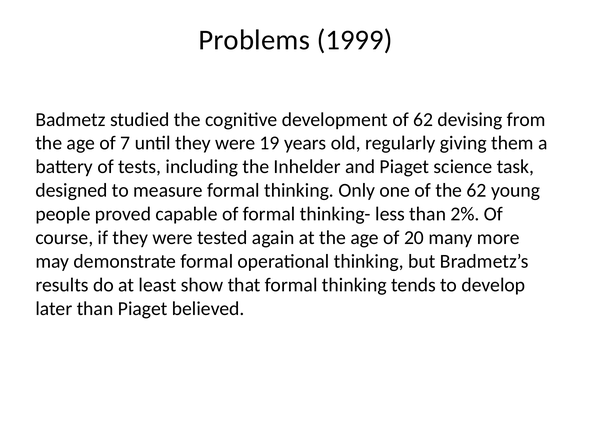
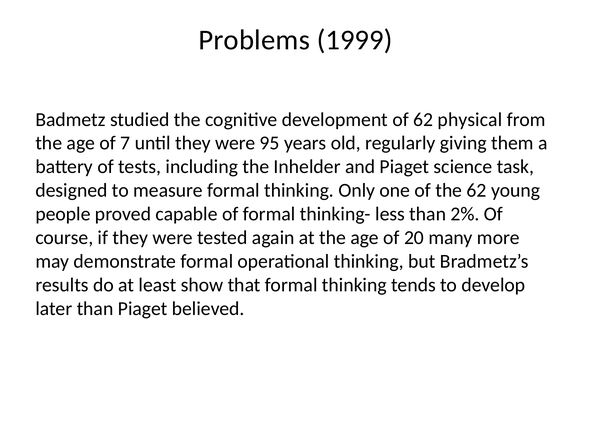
devising: devising -> physical
19: 19 -> 95
